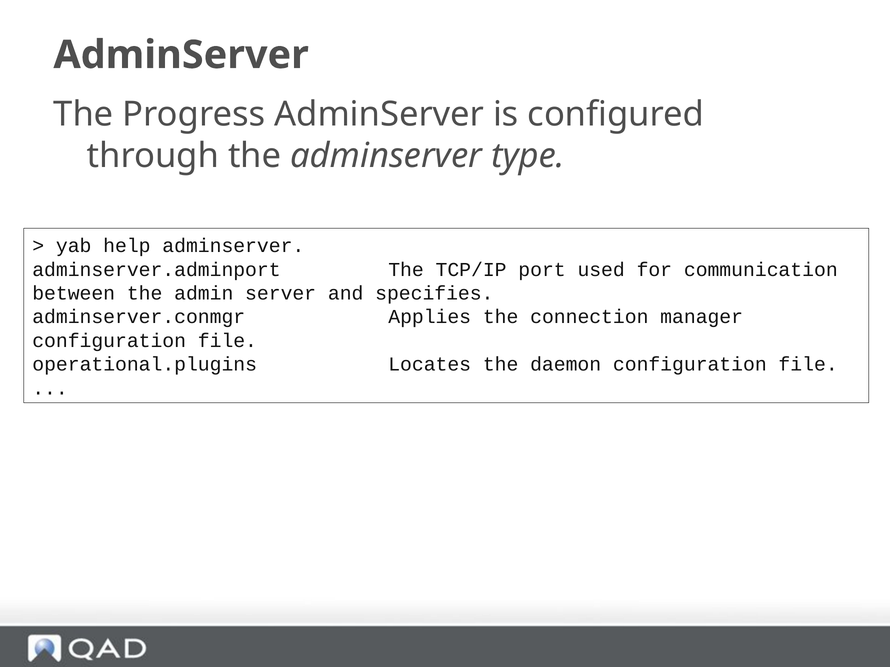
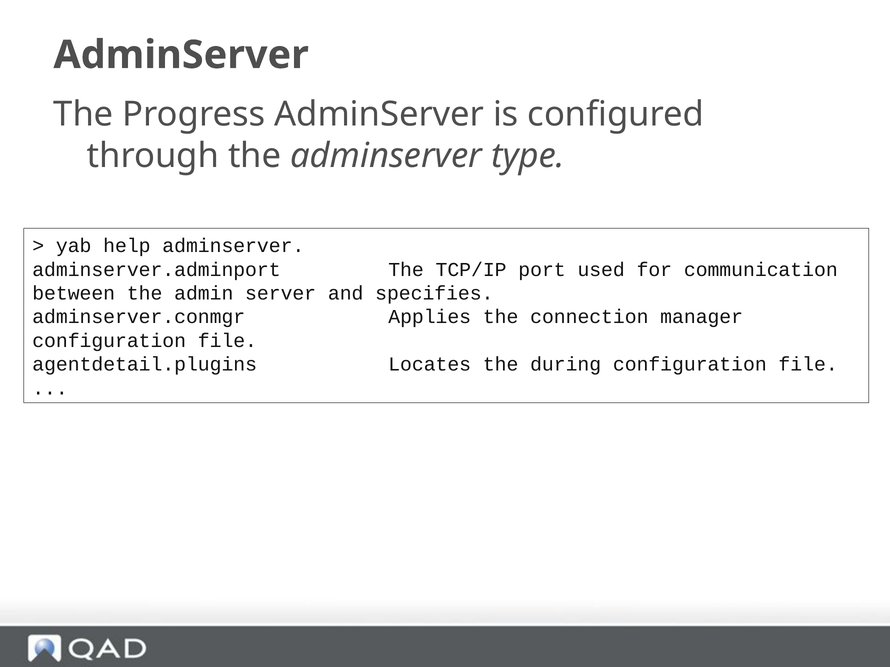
operational.plugins: operational.plugins -> agentdetail.plugins
daemon: daemon -> during
